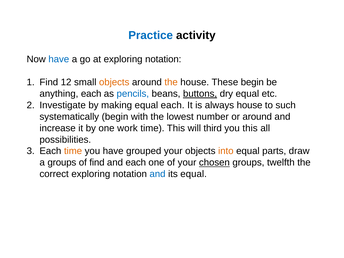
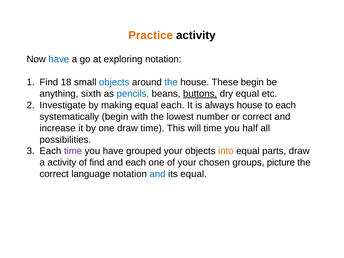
Practice colour: blue -> orange
12: 12 -> 18
objects at (114, 82) colour: orange -> blue
the at (171, 82) colour: orange -> blue
anything each: each -> sixth
to such: such -> each
or around: around -> correct
one work: work -> draw
will third: third -> time
you this: this -> half
time at (73, 151) colour: orange -> purple
a groups: groups -> activity
chosen underline: present -> none
twelfth: twelfth -> picture
correct exploring: exploring -> language
